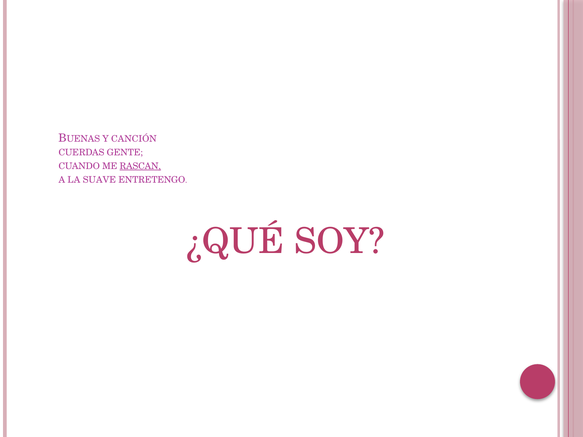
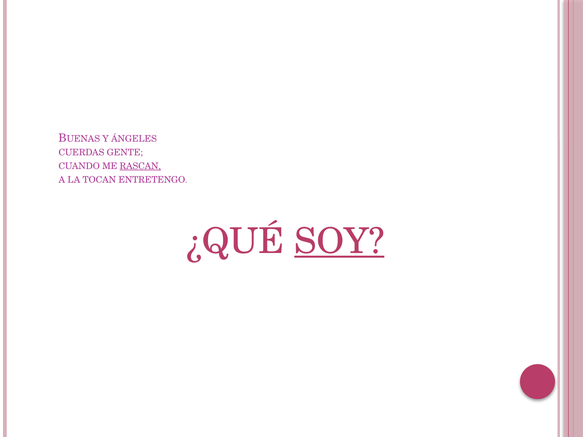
CANCIÓN: CANCIÓN -> ÁNGELES
SUAVE: SUAVE -> TOCAN
SOY underline: none -> present
